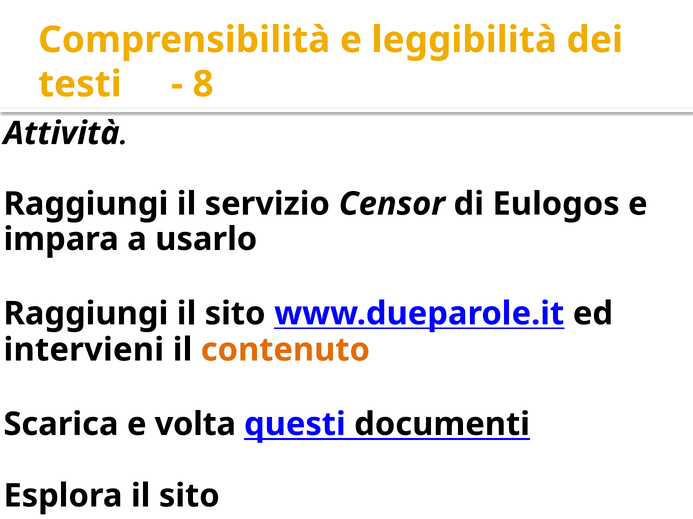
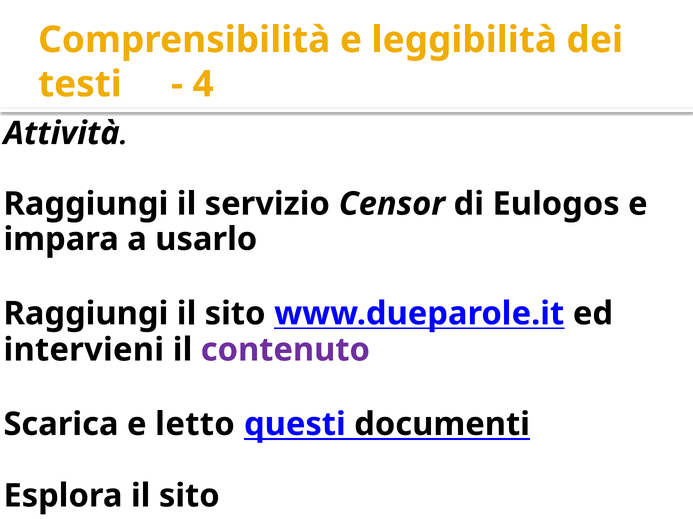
8: 8 -> 4
contenuto colour: orange -> purple
volta: volta -> letto
